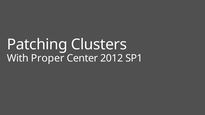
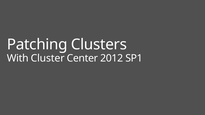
Proper: Proper -> Cluster
